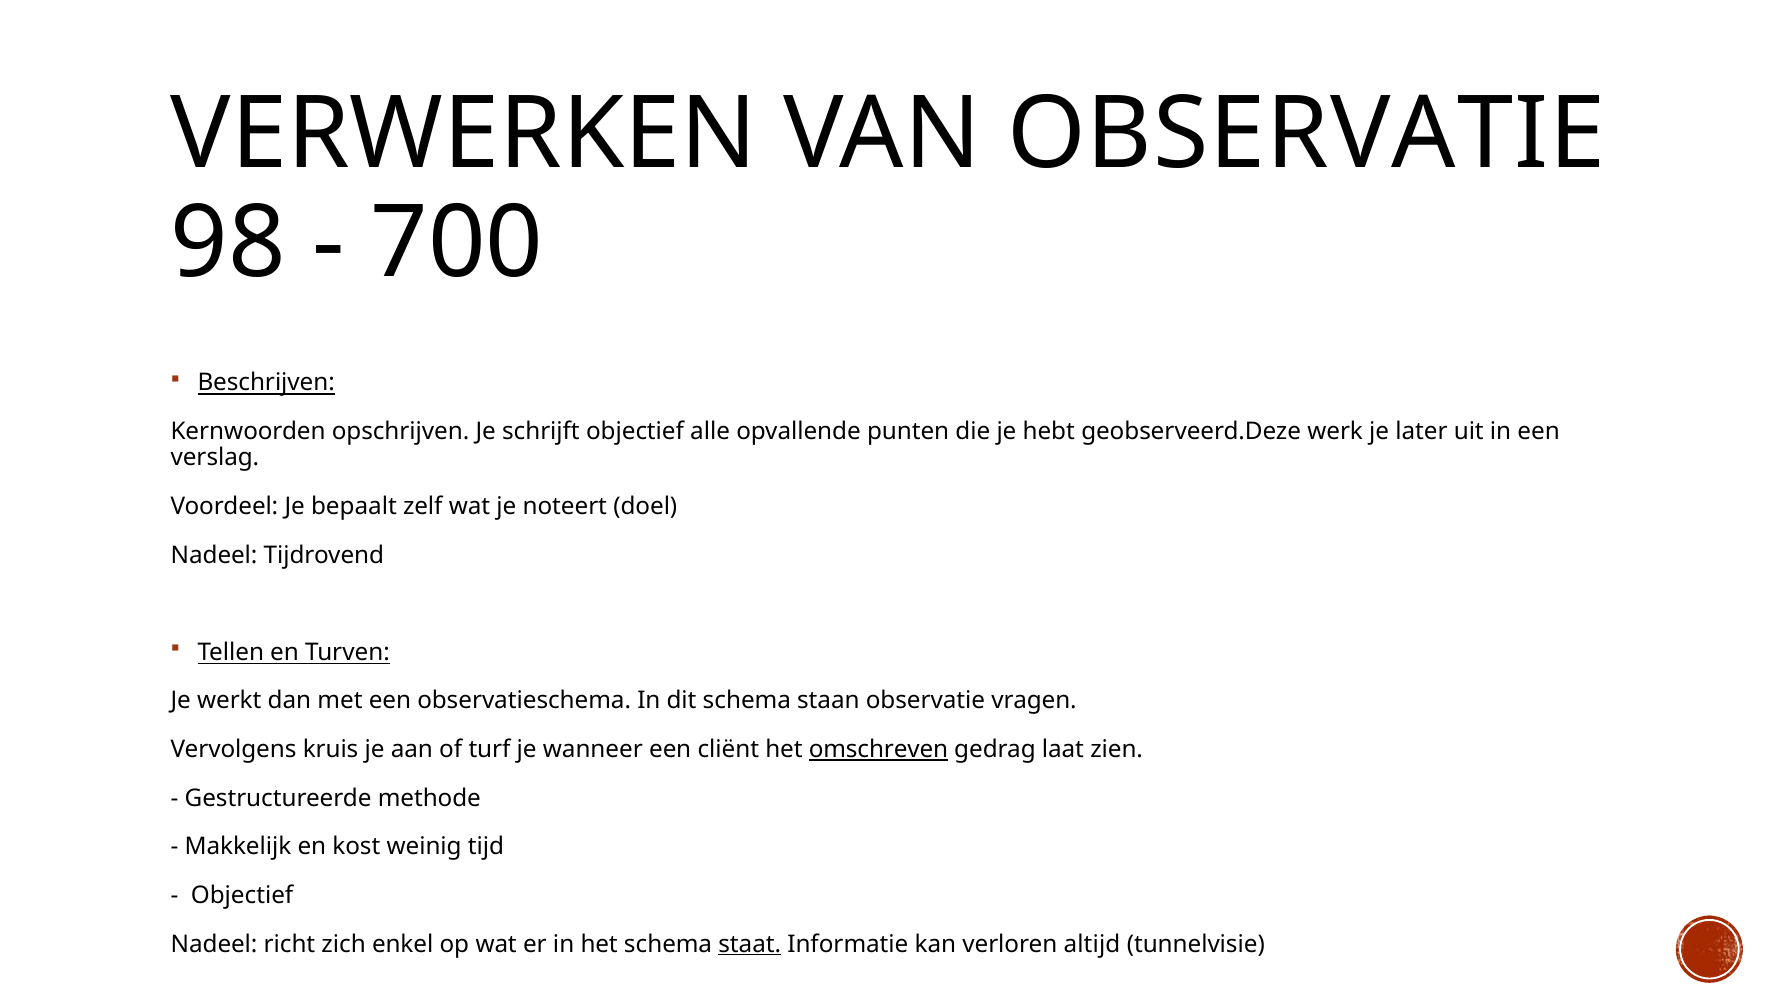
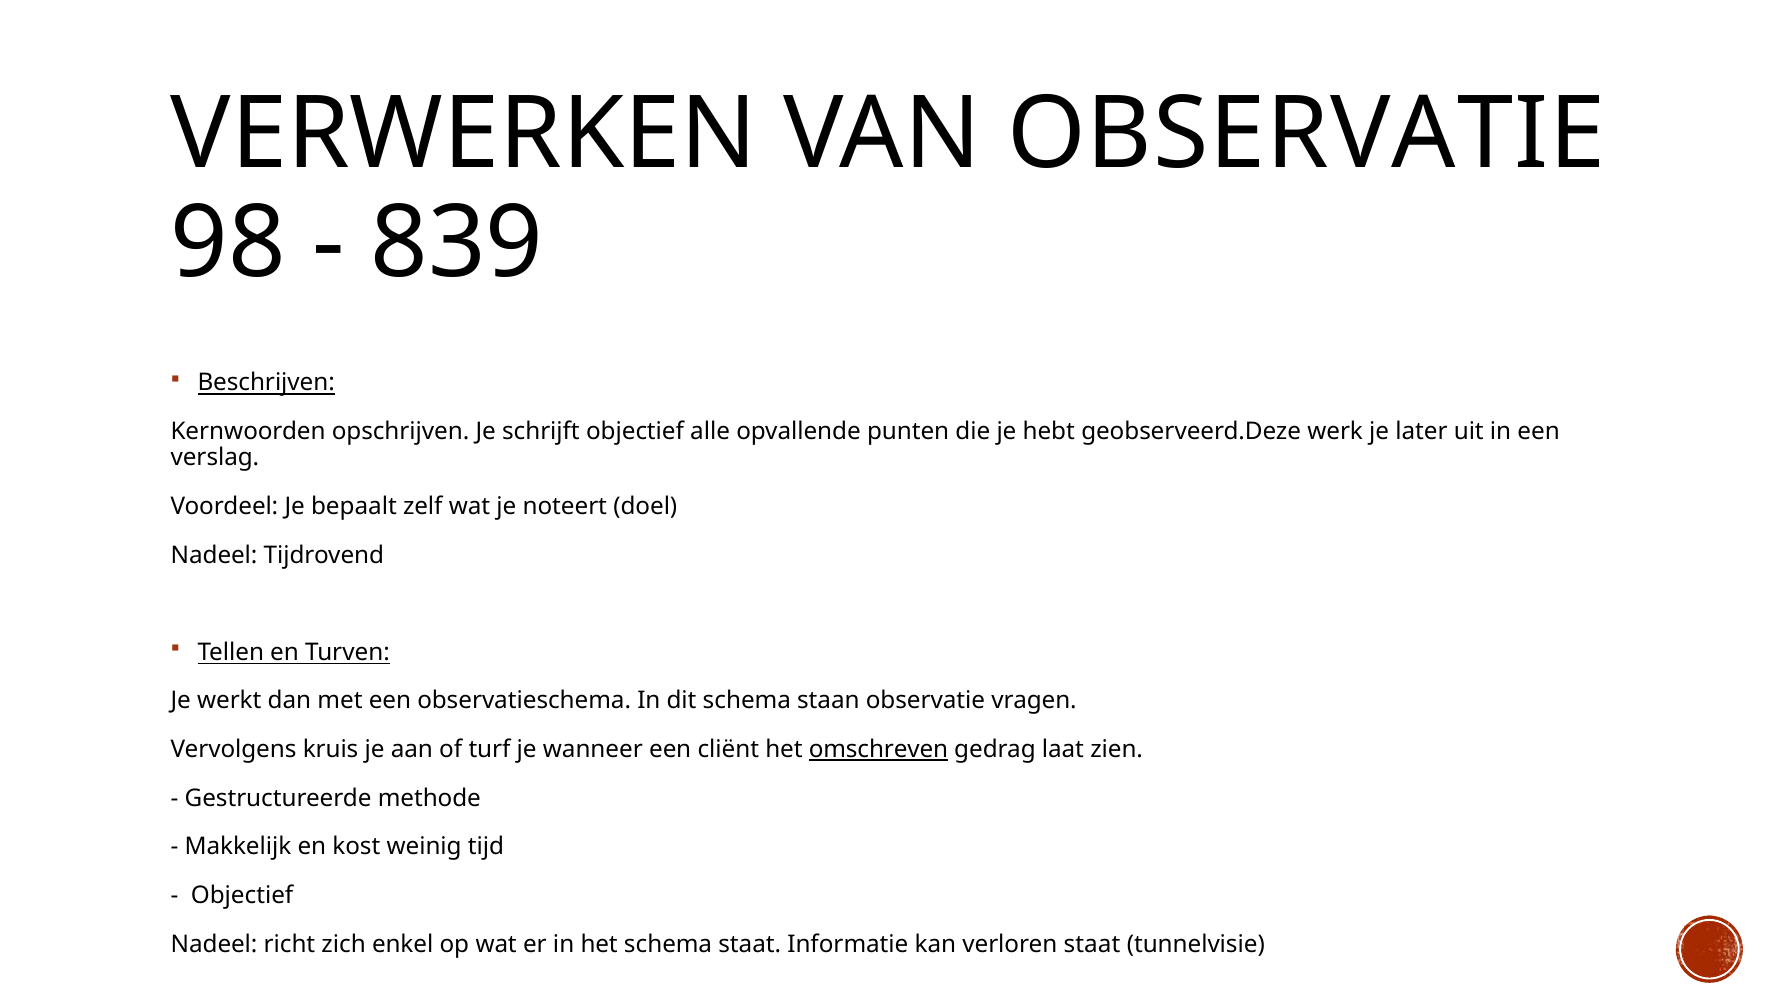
700: 700 -> 839
staat at (750, 944) underline: present -> none
verloren altijd: altijd -> staat
